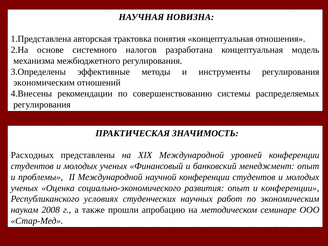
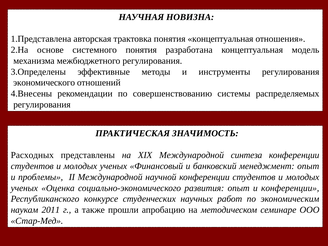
системного налогов: налогов -> понятия
экономическим at (44, 83): экономическим -> экономического
уровней: уровней -> синтеза
условиях: условиях -> конкурсе
2008: 2008 -> 2011
